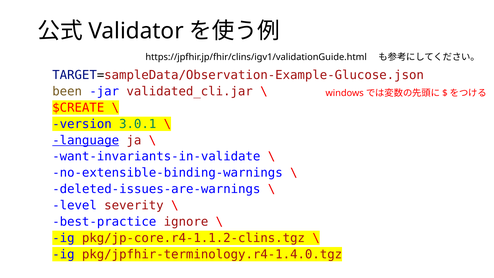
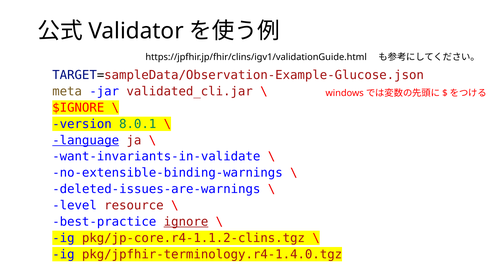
been: been -> meta
$CREATE: $CREATE -> $IGNORE
3.0.1: 3.0.1 -> 8.0.1
severity: severity -> resource
ignore underline: none -> present
